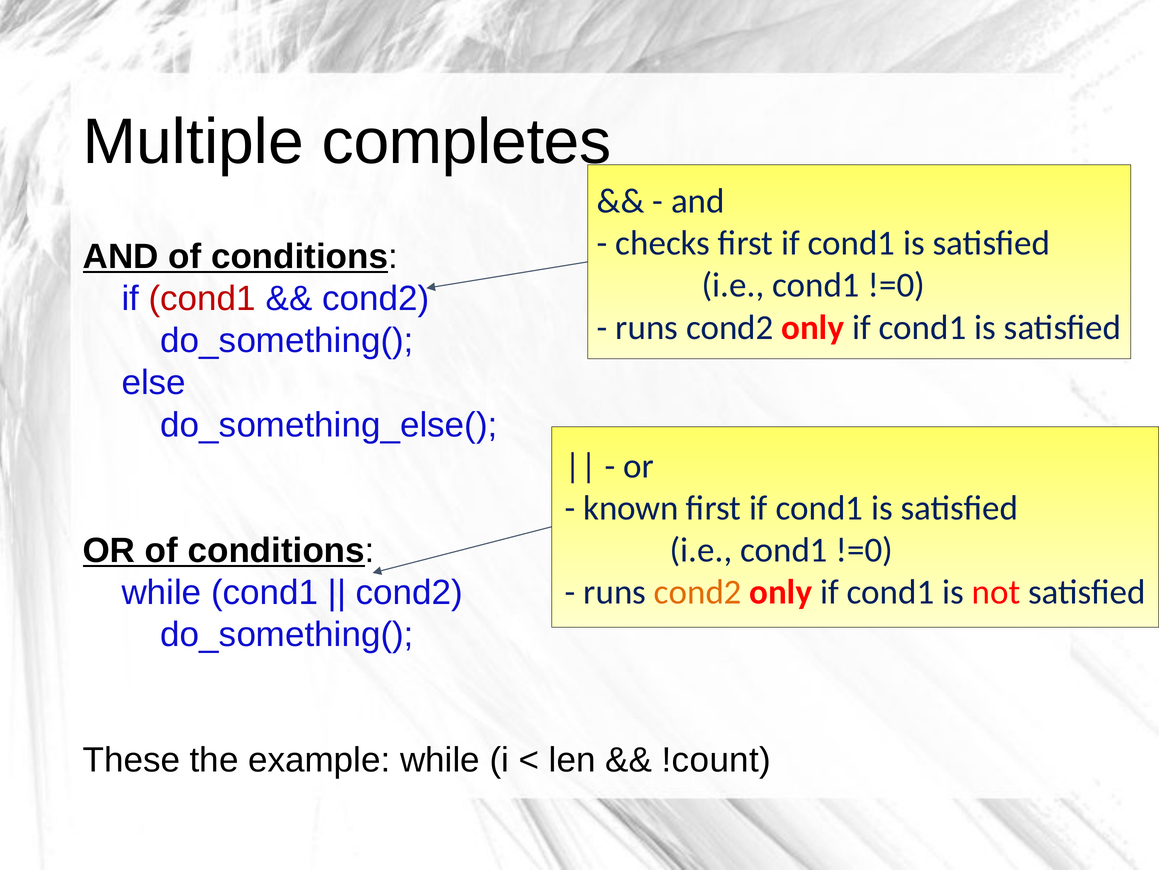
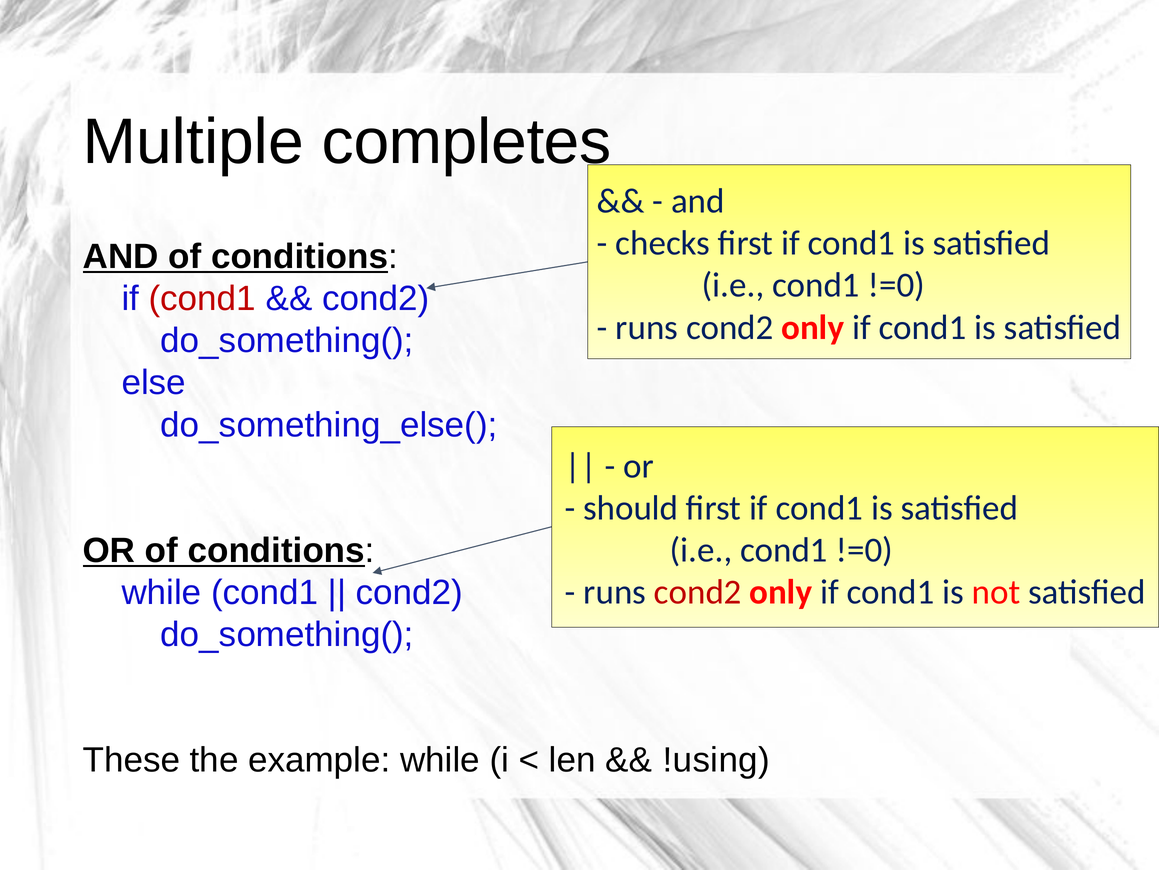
known: known -> should
cond2 at (698, 592) colour: orange -> red
!count: !count -> !using
